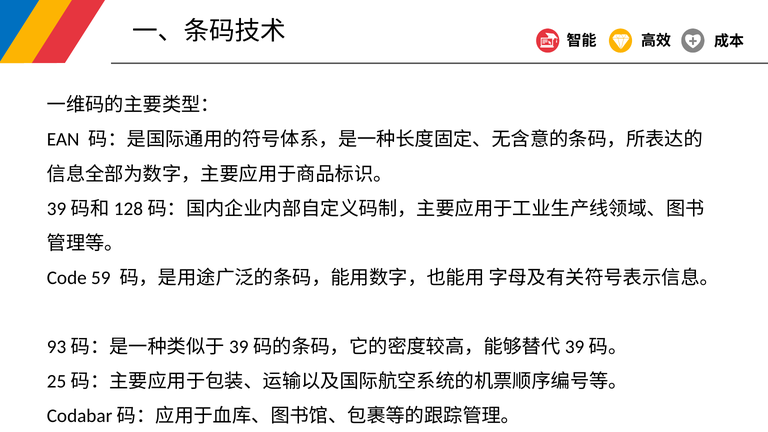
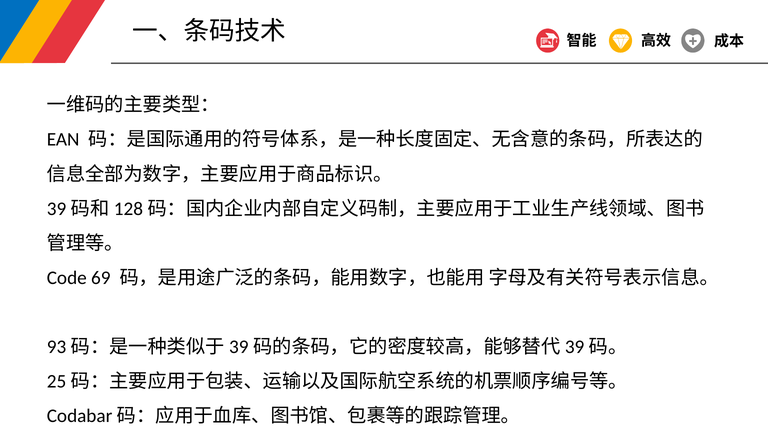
59: 59 -> 69
